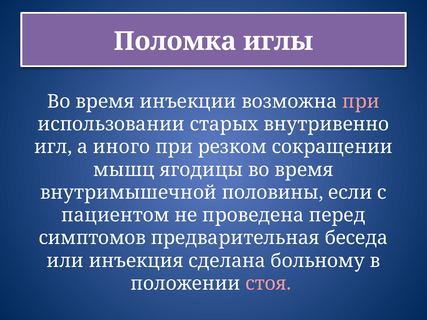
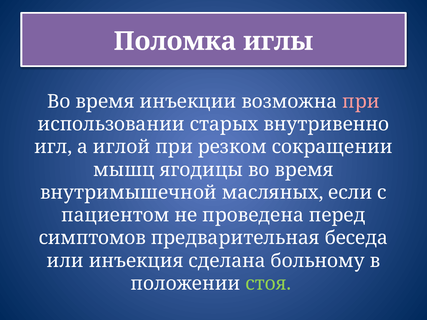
иного: иного -> иглой
половины: половины -> масляных
стоя colour: pink -> light green
